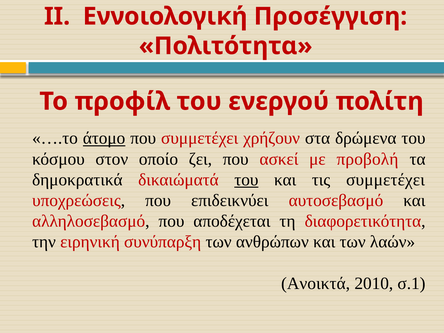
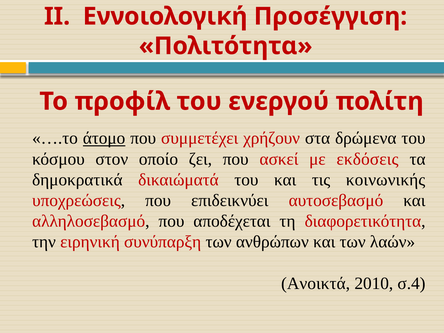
προβολή: προβολή -> εκδόσεις
του at (246, 180) underline: present -> none
τις συμμετέχει: συμμετέχει -> κοινωνικής
σ.1: σ.1 -> σ.4
